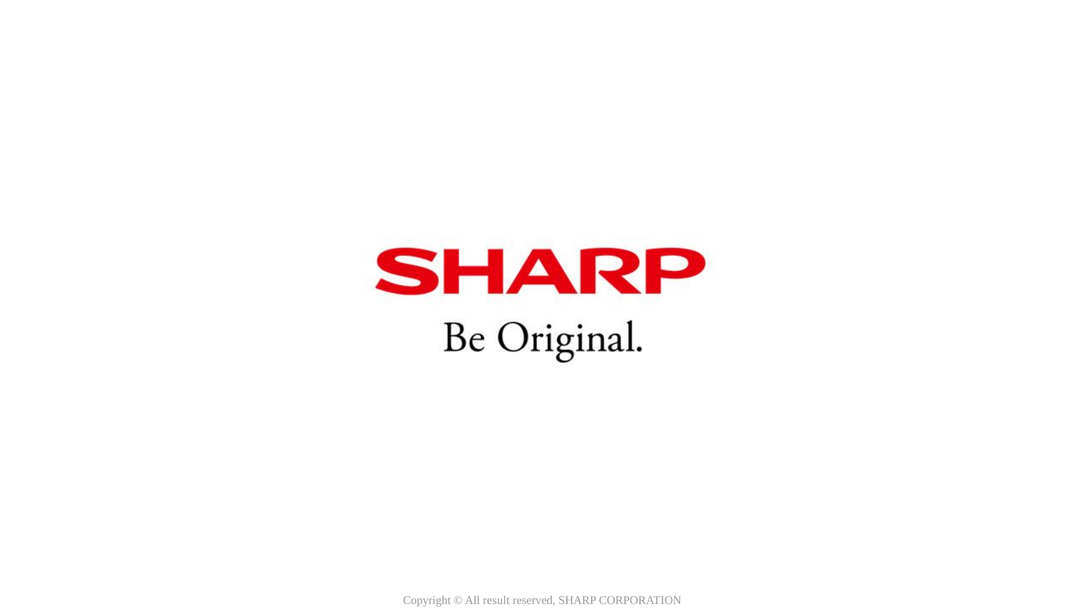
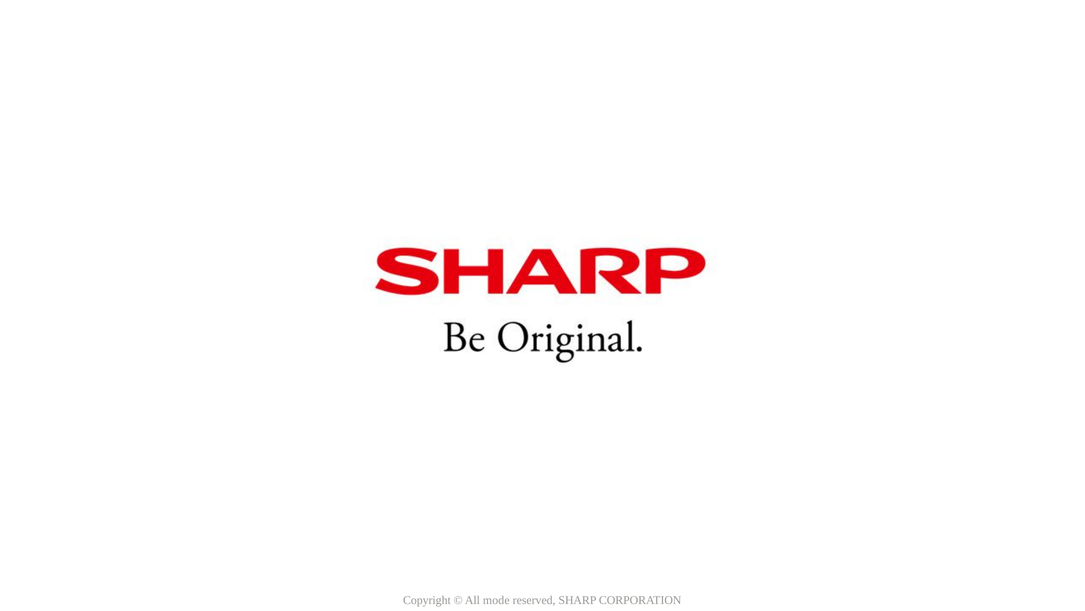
result: result -> mode
